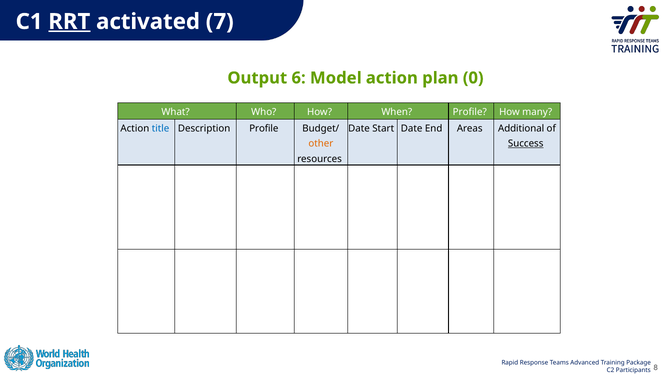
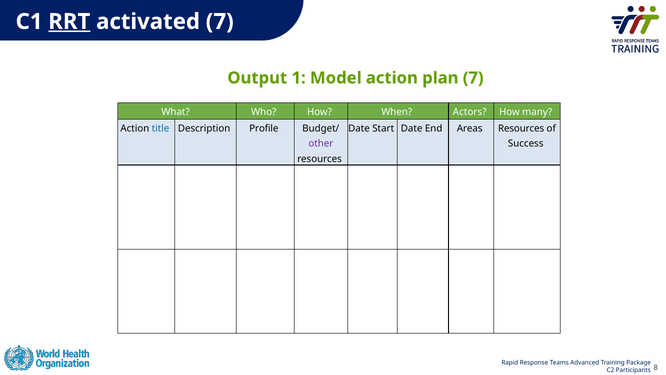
6: 6 -> 1
plan 0: 0 -> 7
When Profile: Profile -> Actors
Areas Additional: Additional -> Resources
other colour: orange -> purple
Success underline: present -> none
